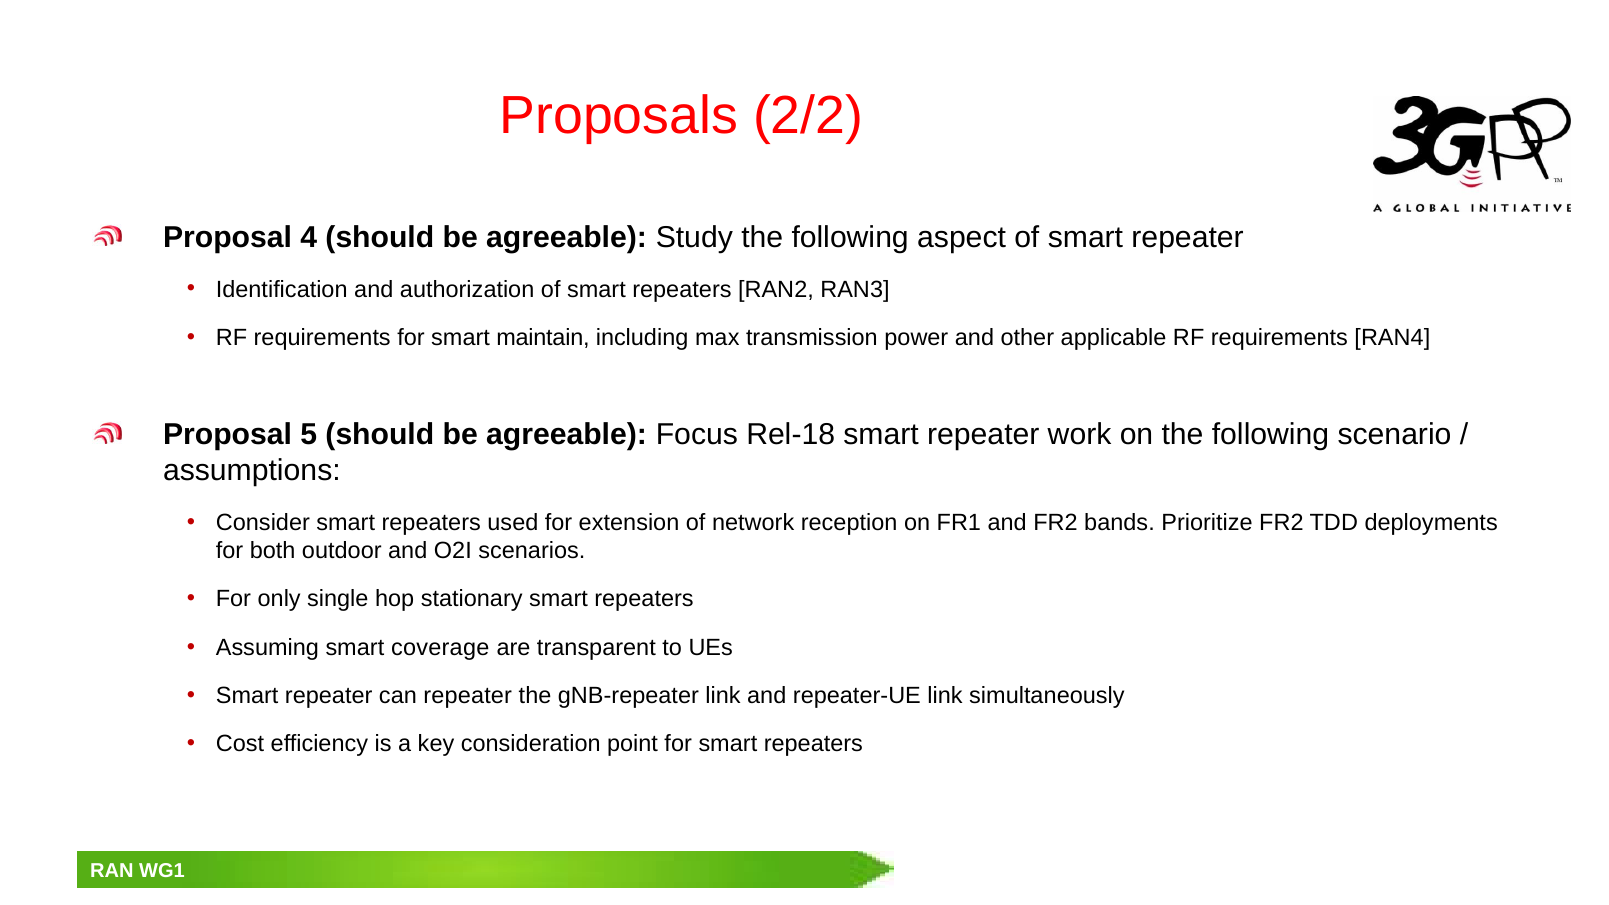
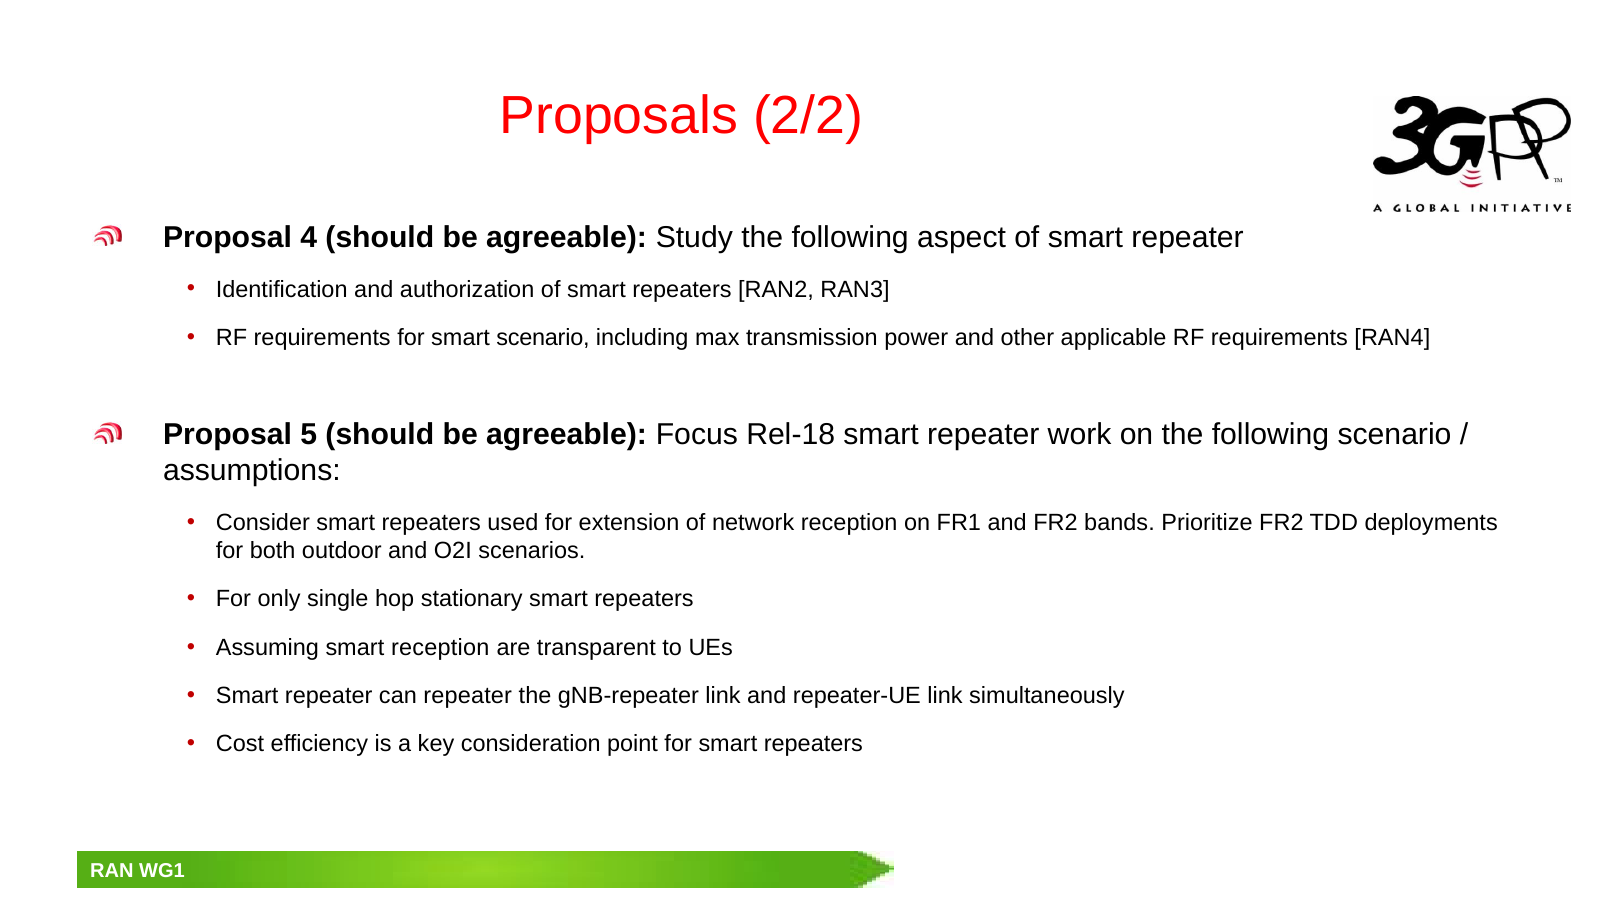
smart maintain: maintain -> scenario
smart coverage: coverage -> reception
